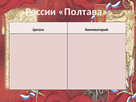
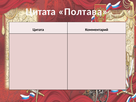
России at (41, 12): России -> Цитата
